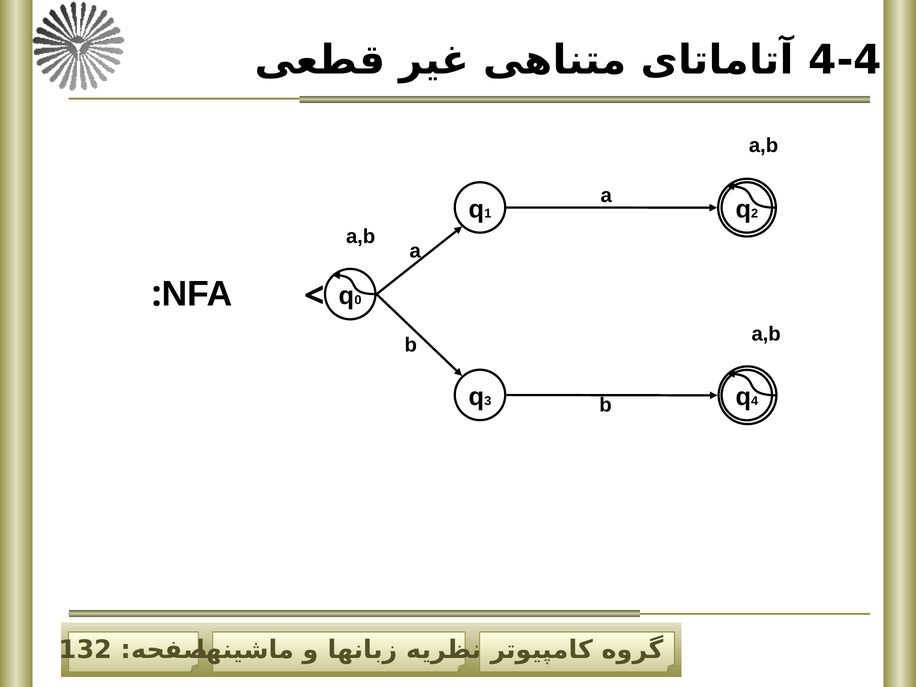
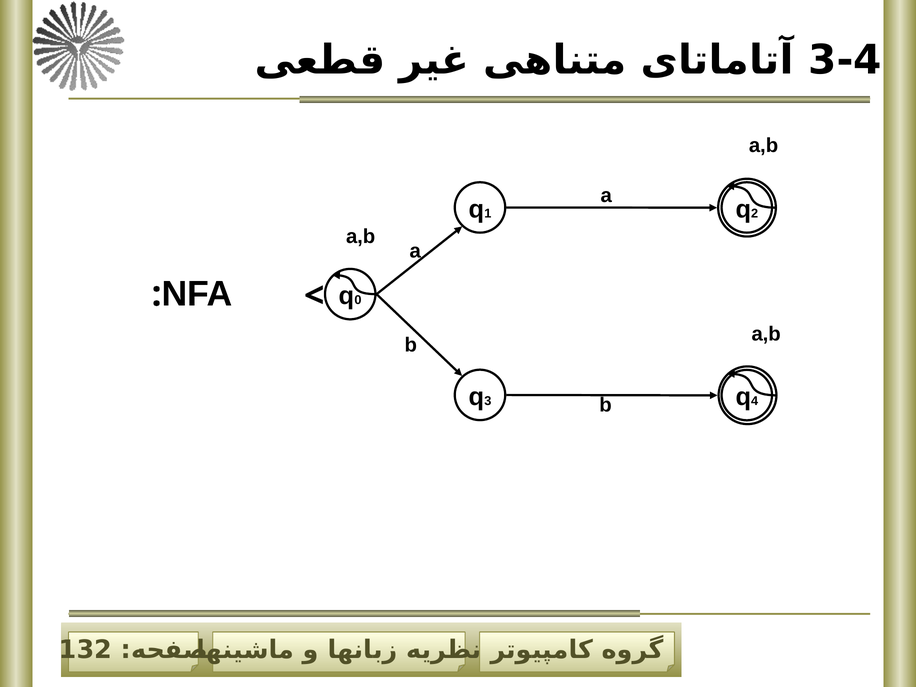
4-4: 4-4 -> 3-4
